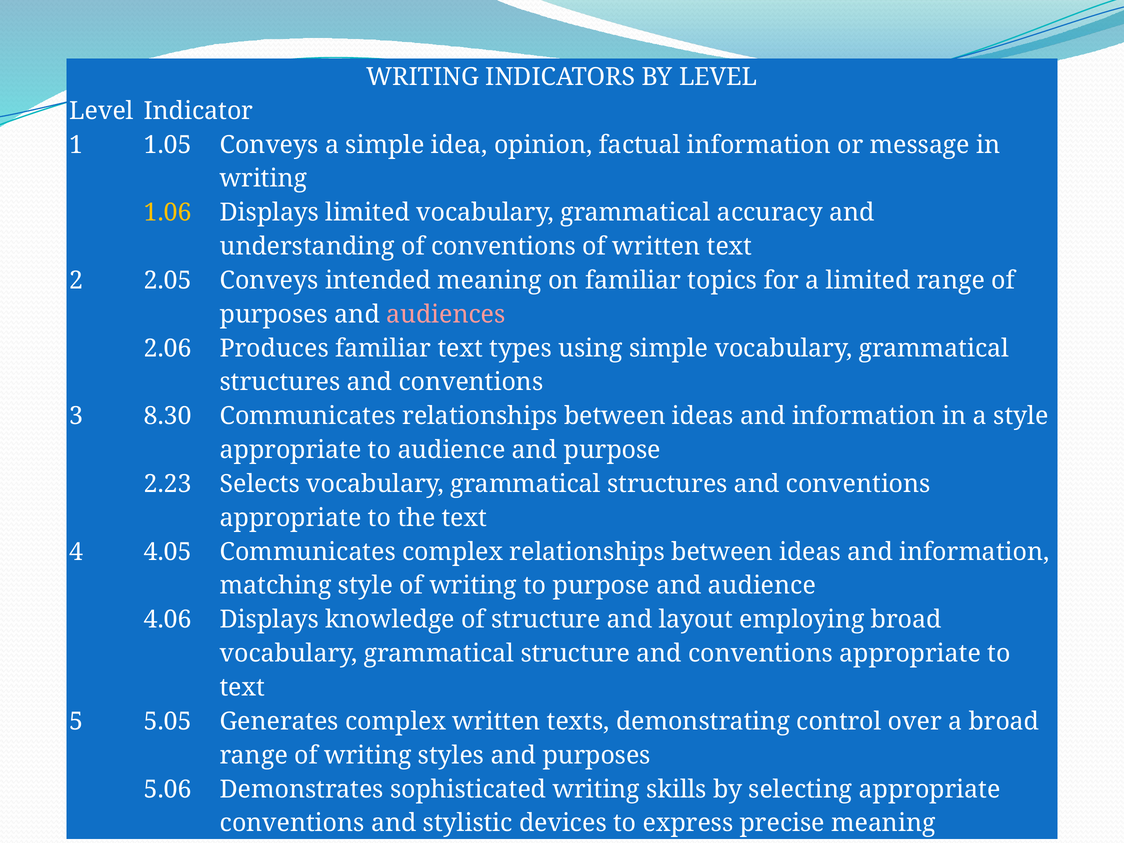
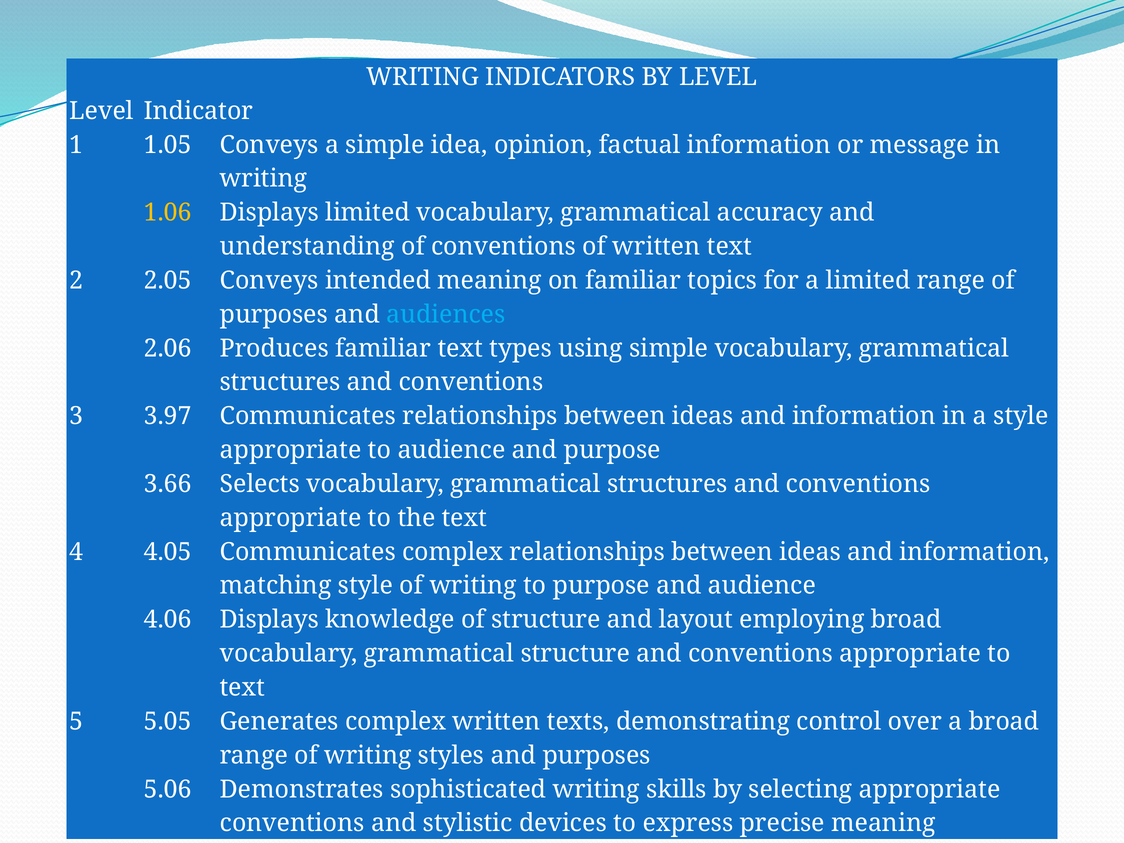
audiences colour: pink -> light blue
8.30: 8.30 -> 3.97
2.23: 2.23 -> 3.66
